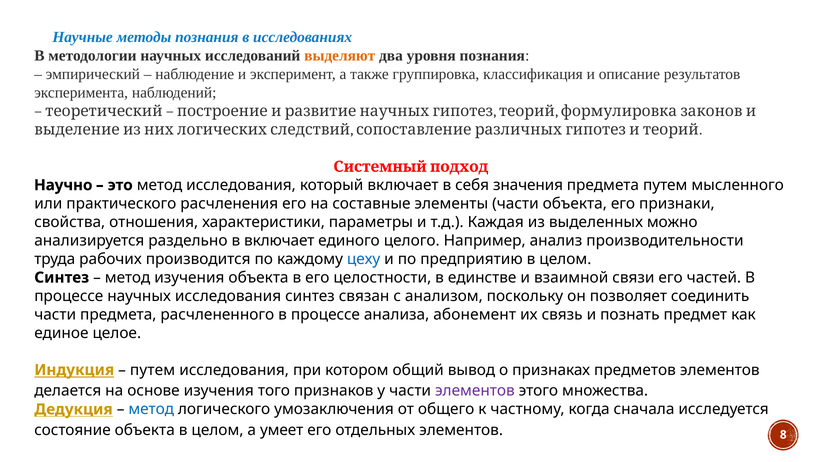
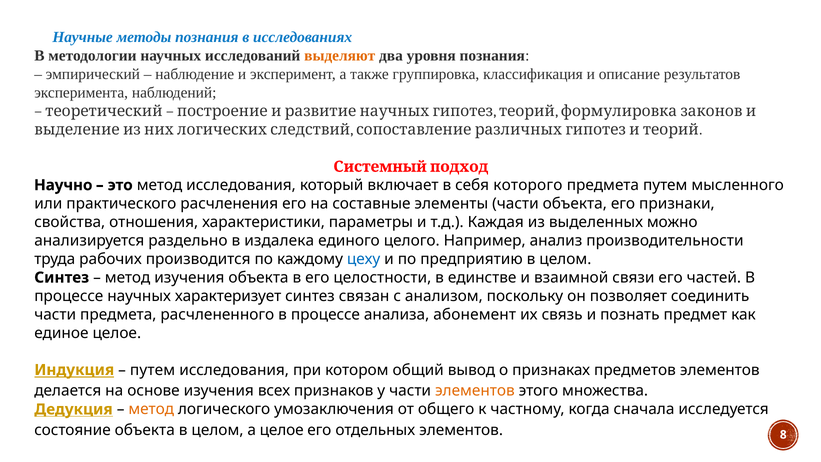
значения: значения -> которого
в включает: включает -> издалека
научных исследования: исследования -> характеризует
того: того -> всех
элементов at (475, 391) colour: purple -> orange
метод at (151, 409) colour: blue -> orange
а умеет: умеет -> целое
